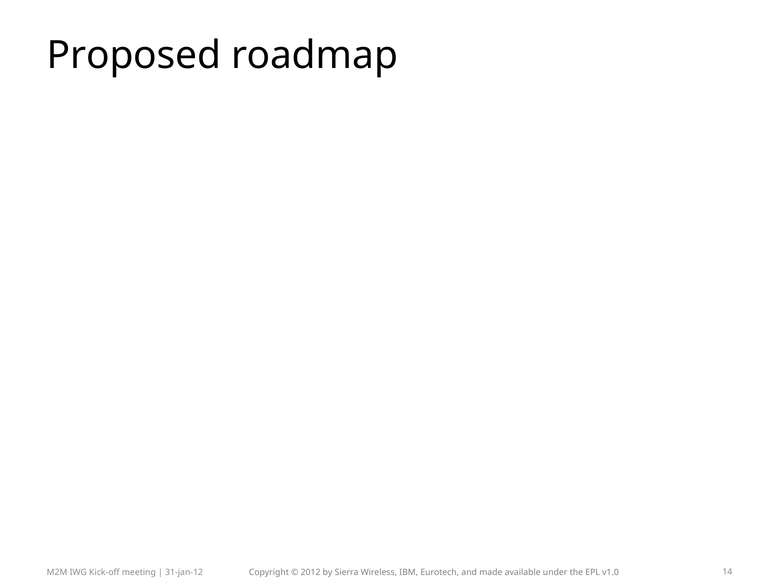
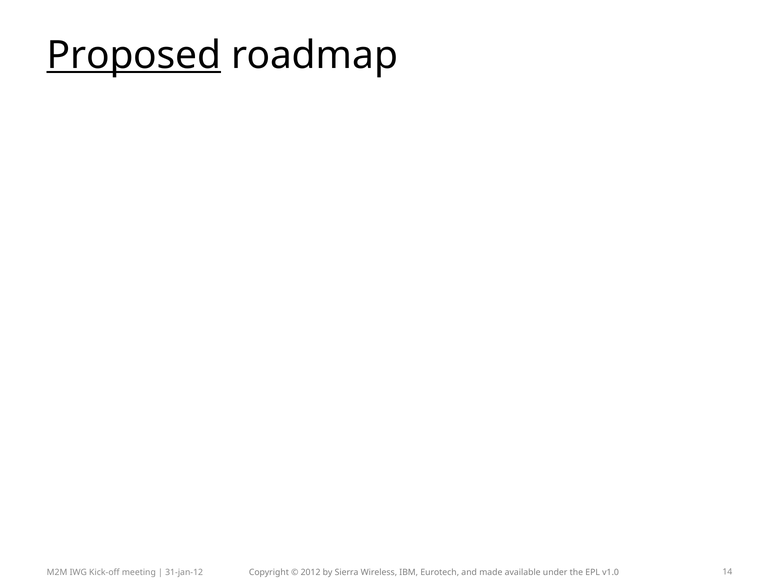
Proposed underline: none -> present
